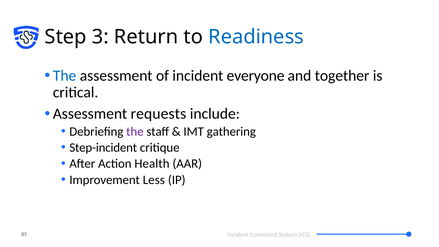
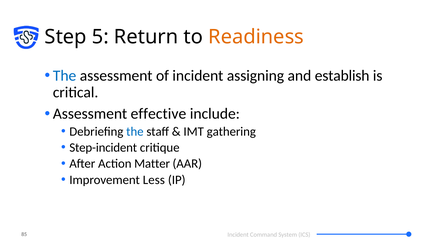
3: 3 -> 5
Readiness colour: blue -> orange
everyone: everyone -> assigning
together: together -> establish
requests: requests -> effective
the at (135, 131) colour: purple -> blue
Health: Health -> Matter
